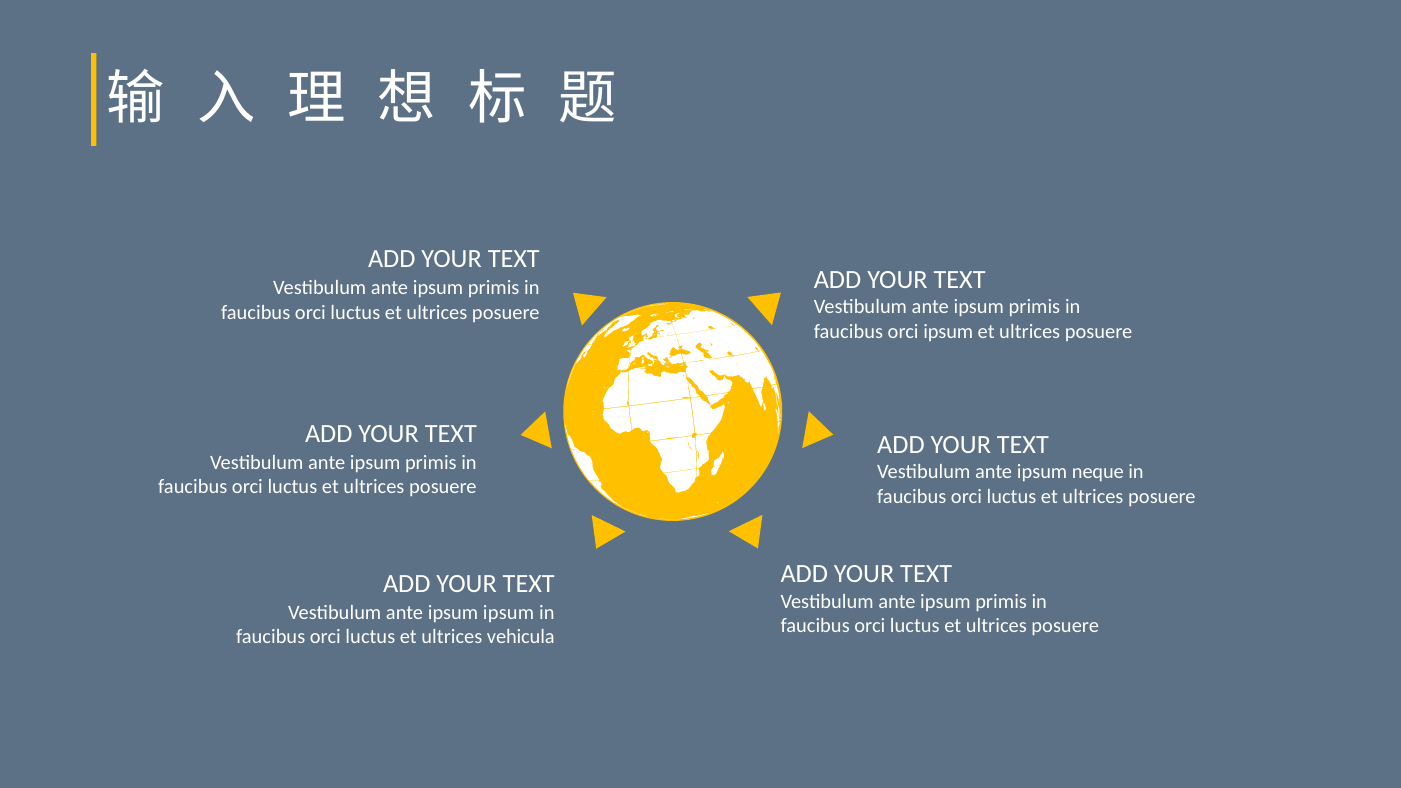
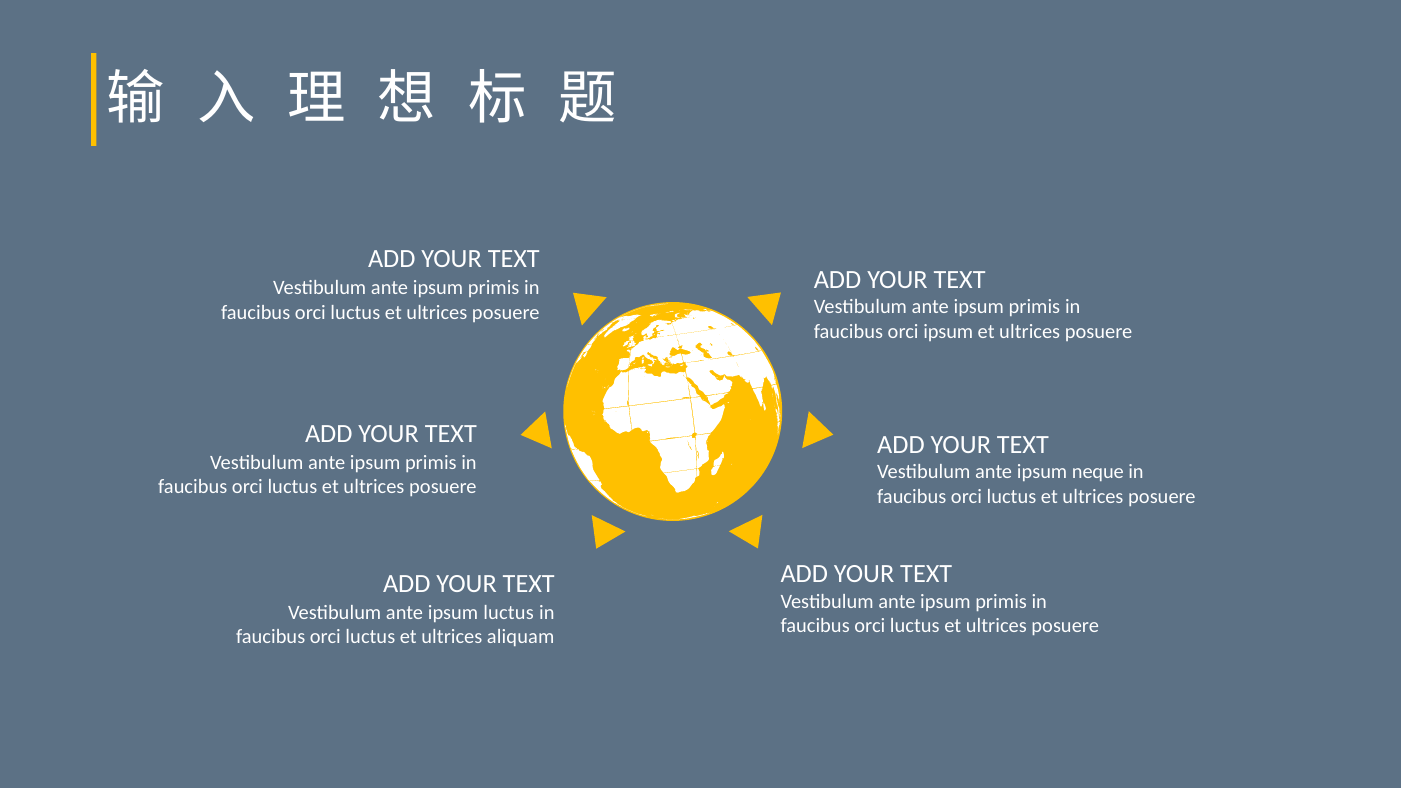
ipsum ipsum: ipsum -> luctus
vehicula: vehicula -> aliquam
